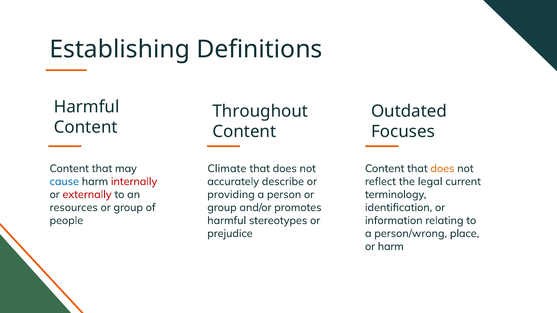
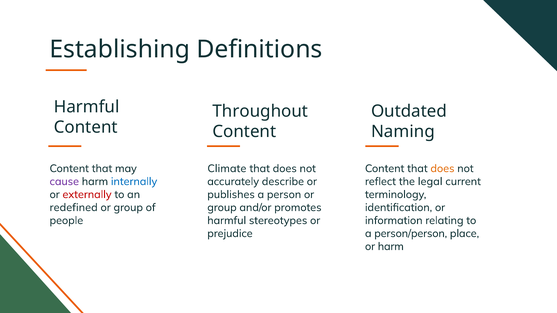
Focuses: Focuses -> Naming
cause colour: blue -> purple
internally colour: red -> blue
providing: providing -> publishes
resources: resources -> redefined
person/wrong: person/wrong -> person/person
